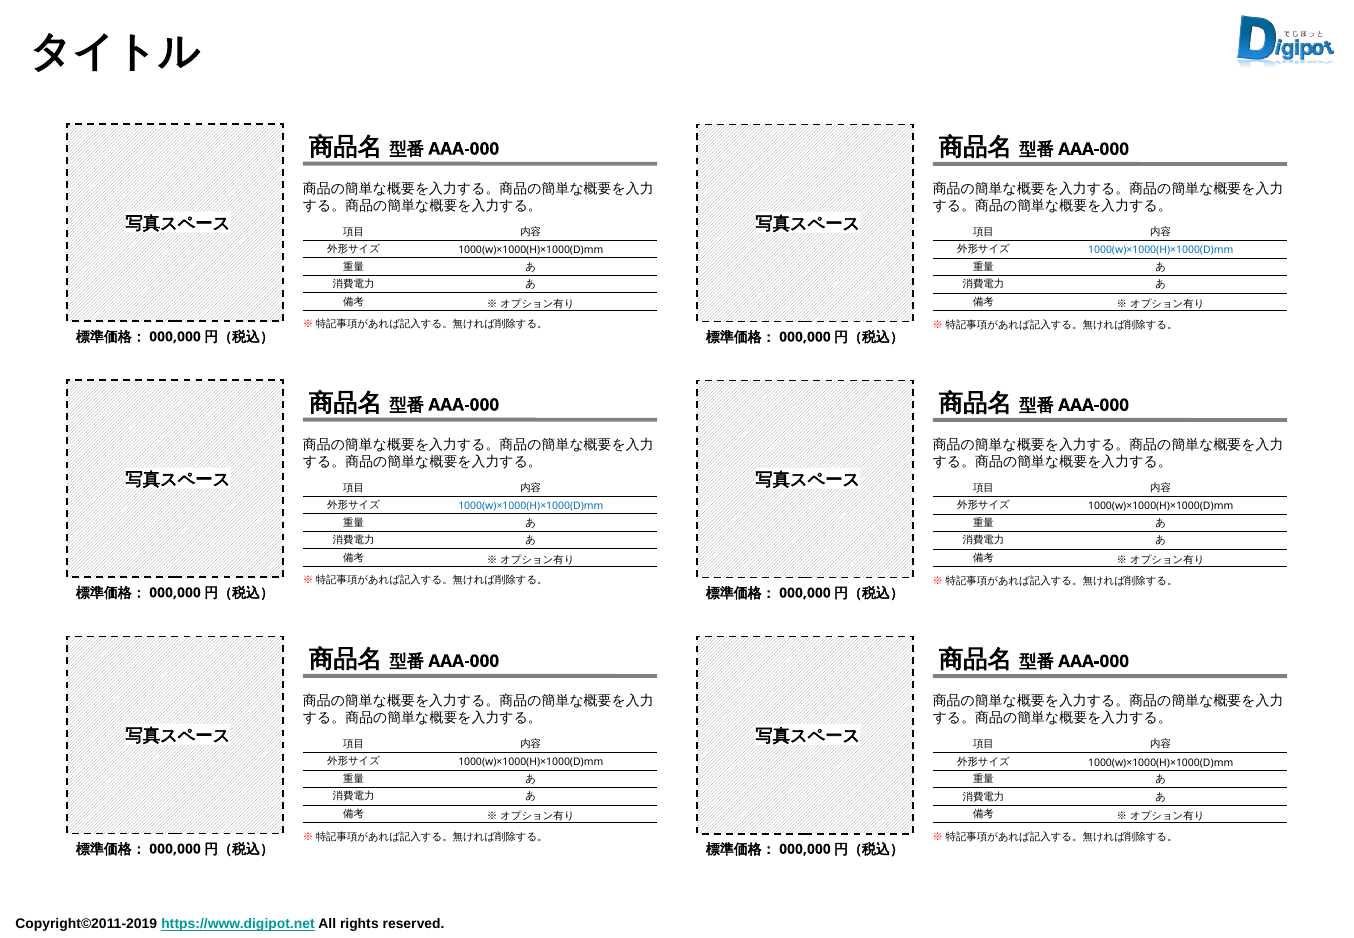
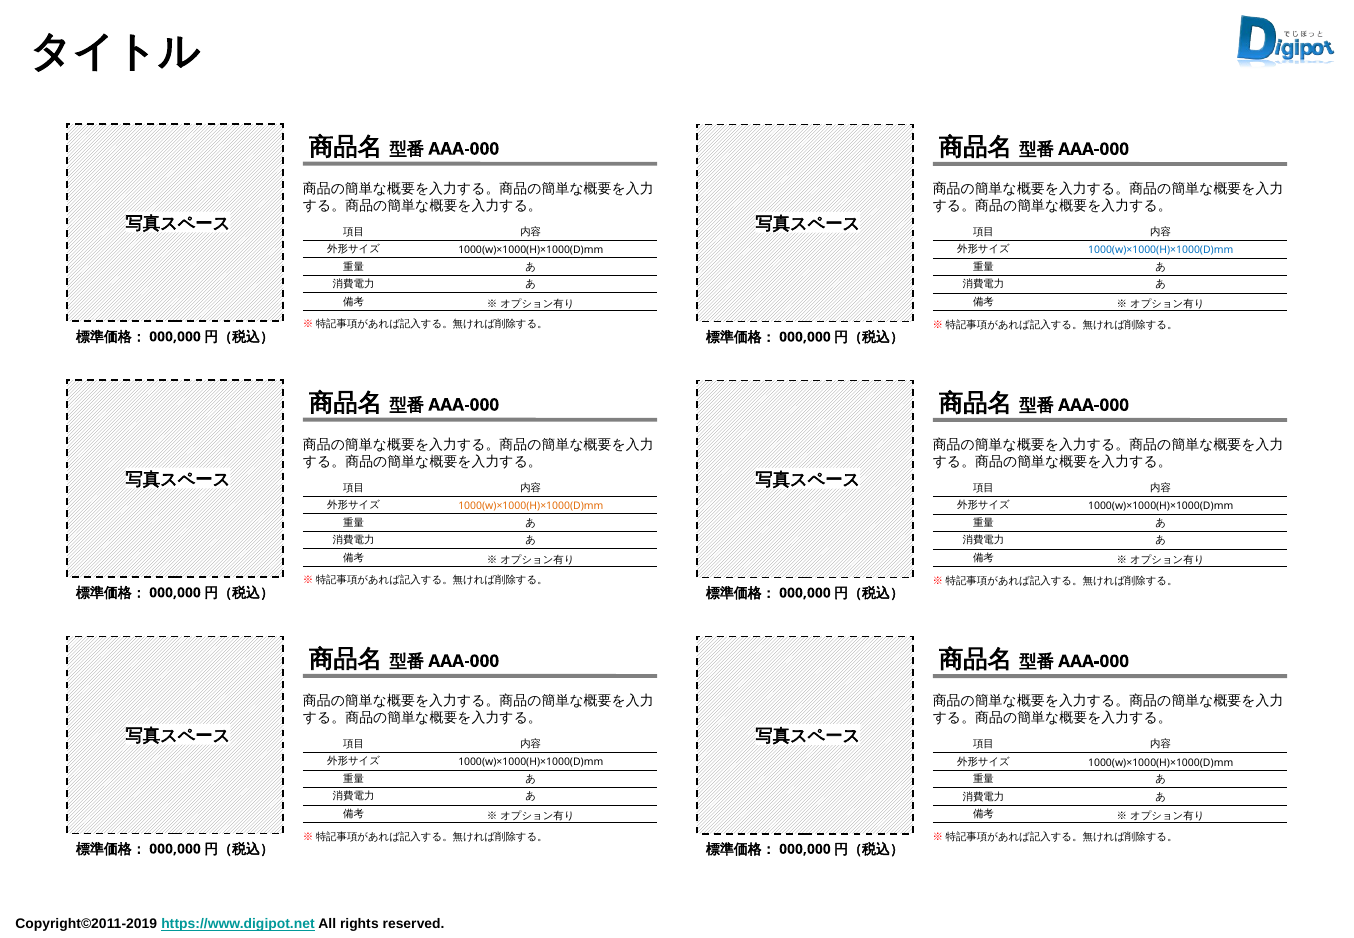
1000(w)×1000(H)×1000(D)mm at (531, 506) colour: blue -> orange
